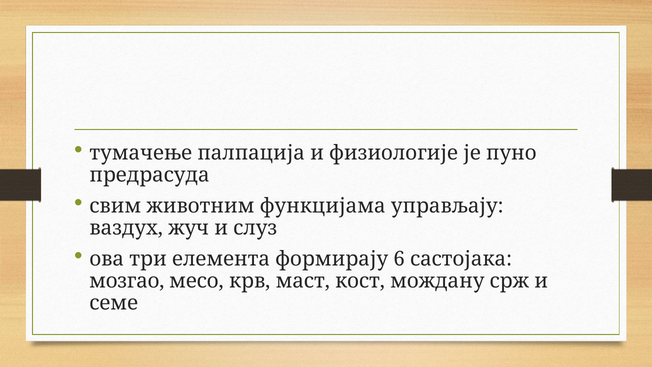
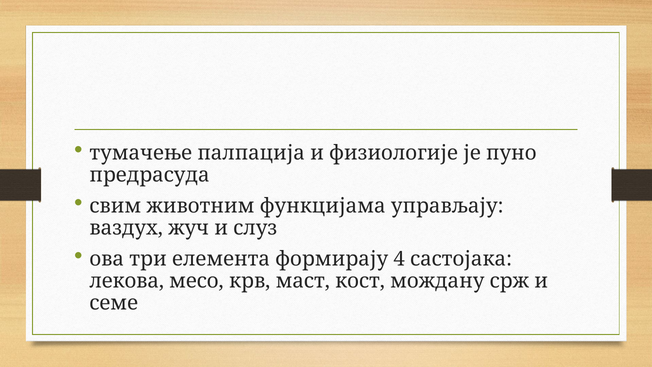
6: 6 -> 4
мозгао: мозгао -> лекова
